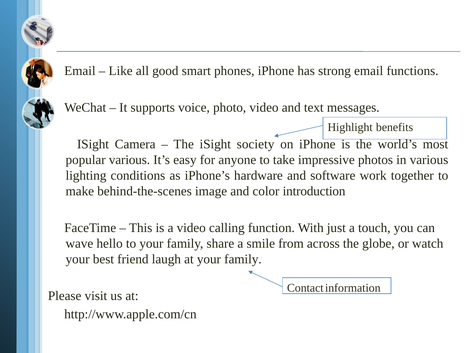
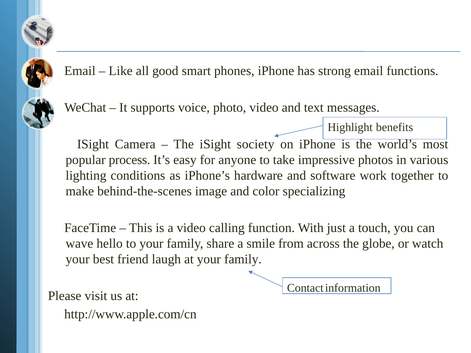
popular various: various -> process
introduction: introduction -> specializing
